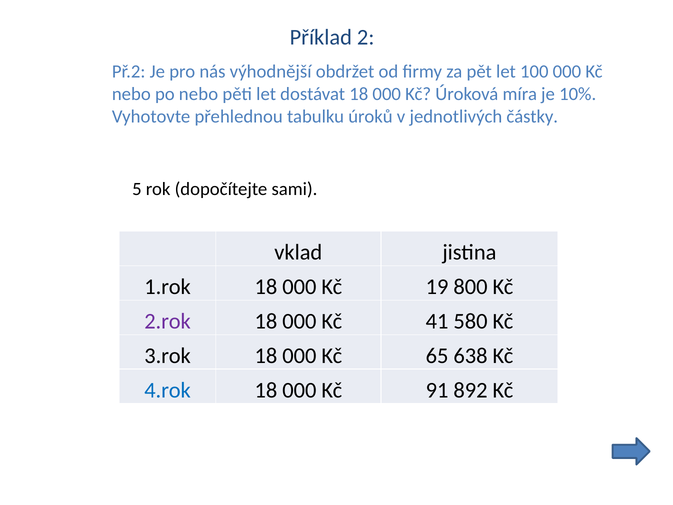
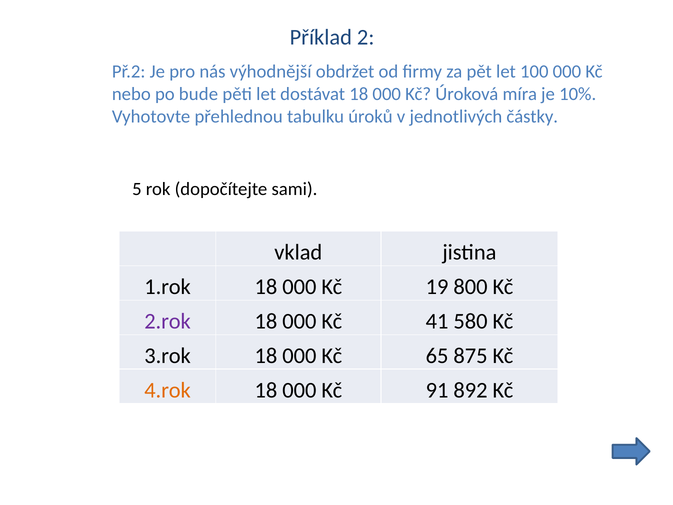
po nebo: nebo -> bude
638: 638 -> 875
4.rok colour: blue -> orange
